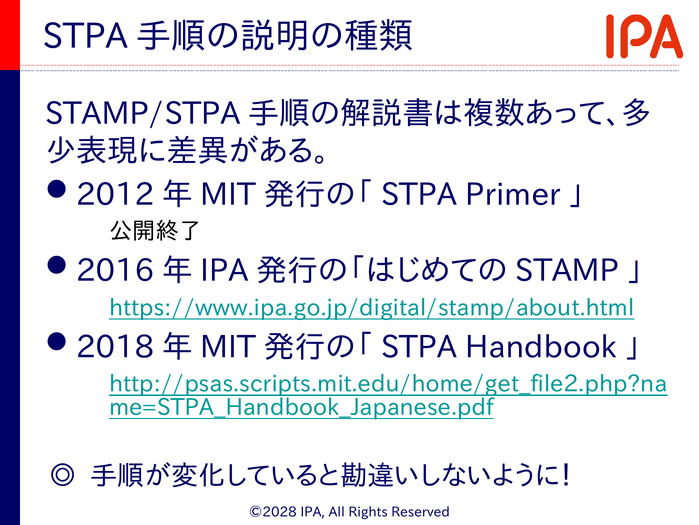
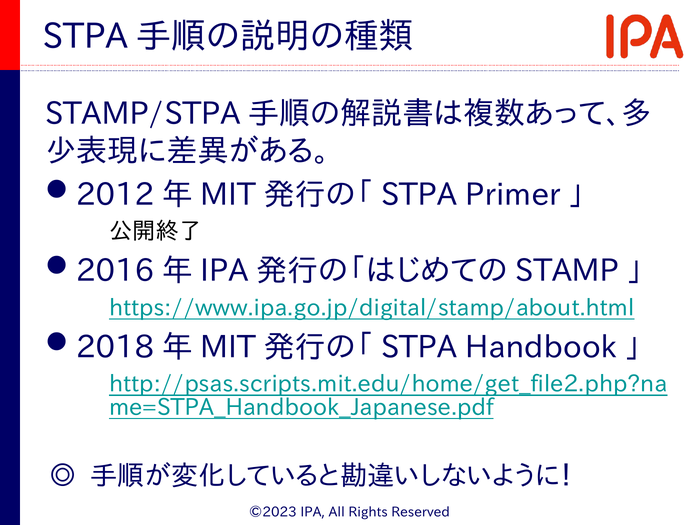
©2028: ©2028 -> ©2023
